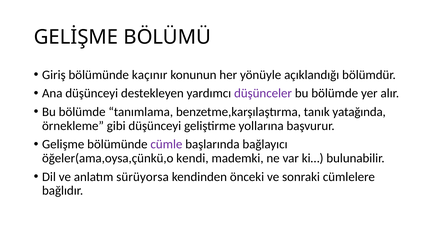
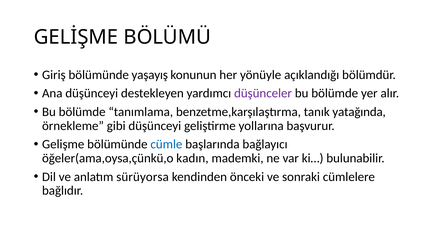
kaçınır: kaçınır -> yaşayış
cümle colour: purple -> blue
kendi: kendi -> kadın
